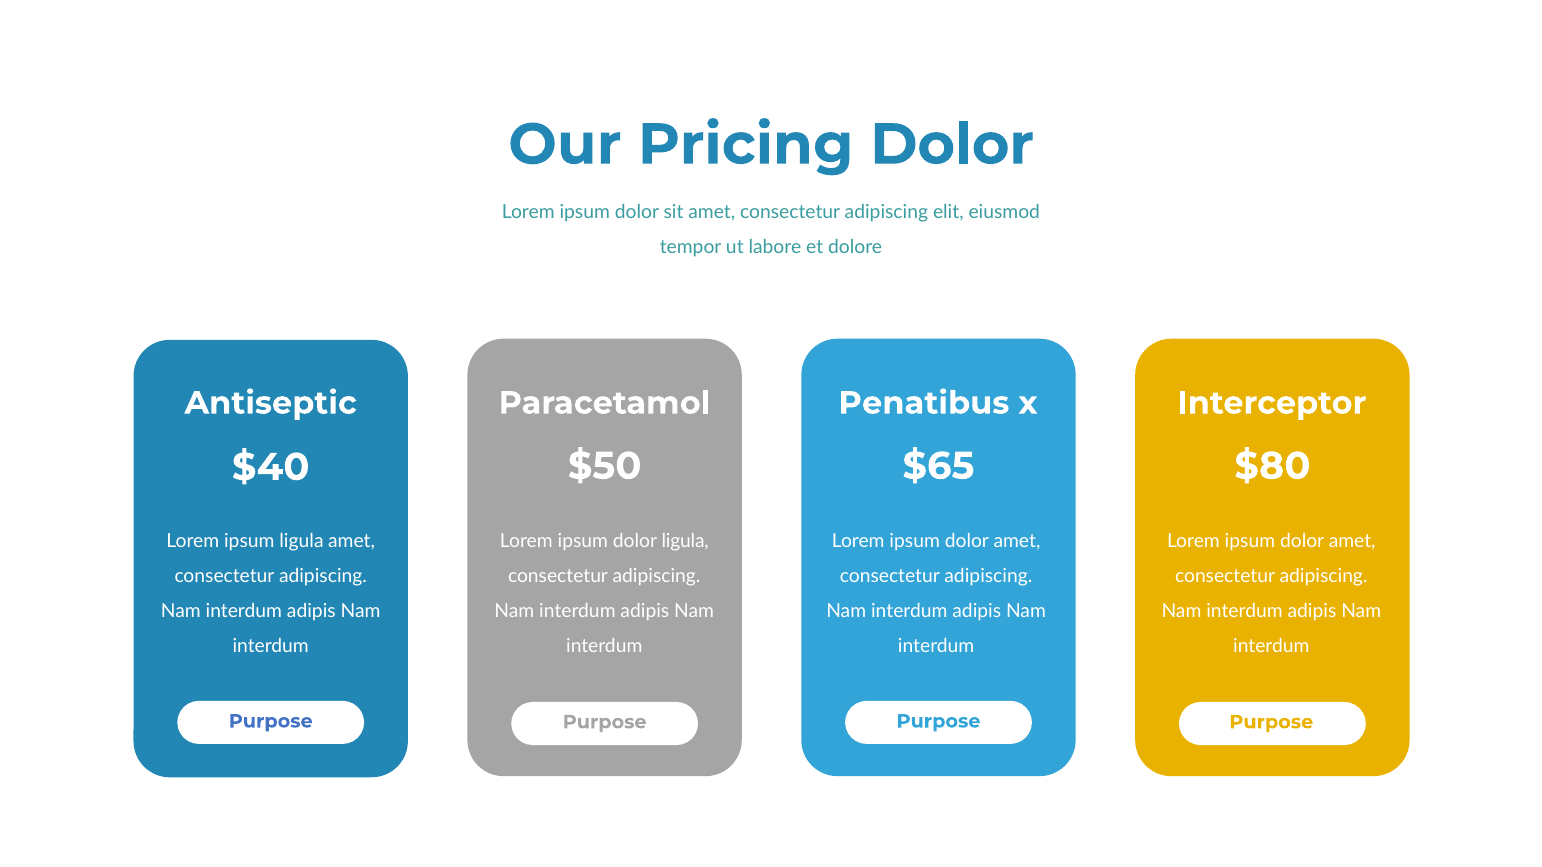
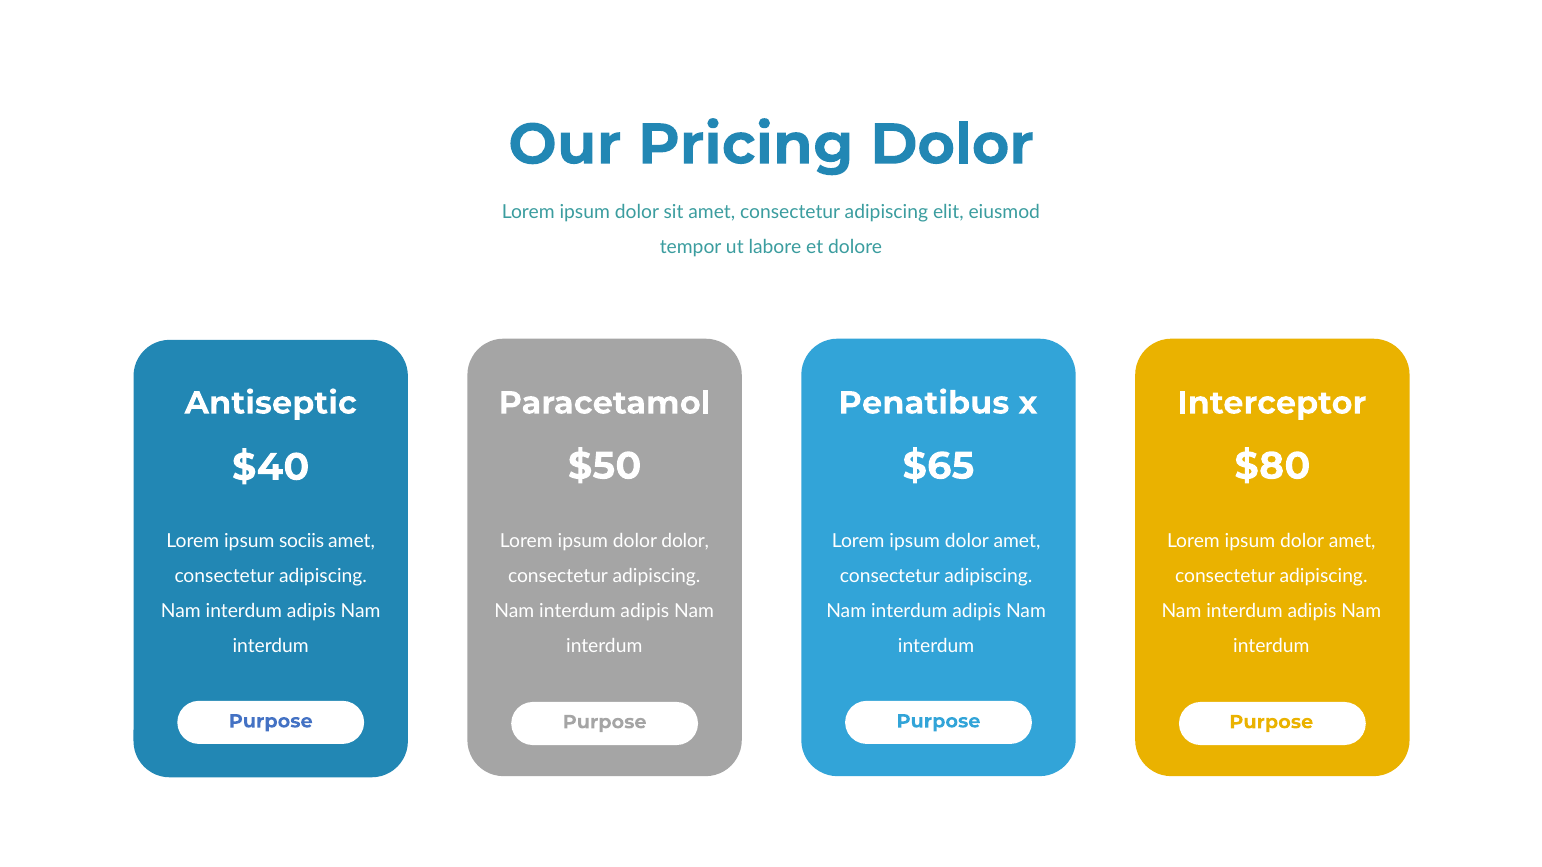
ipsum ligula: ligula -> sociis
dolor ligula: ligula -> dolor
